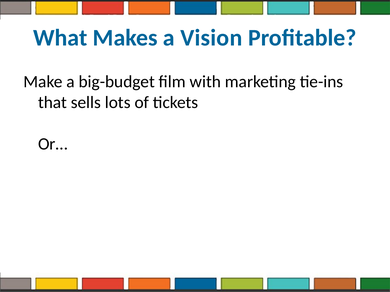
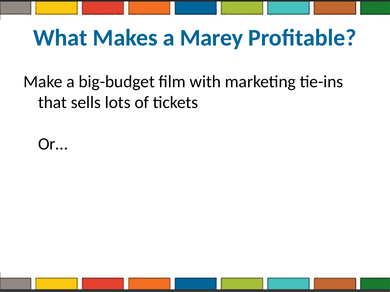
Vision: Vision -> Marey
